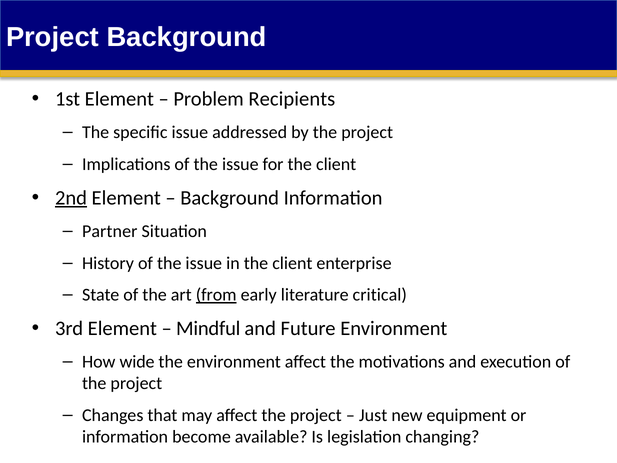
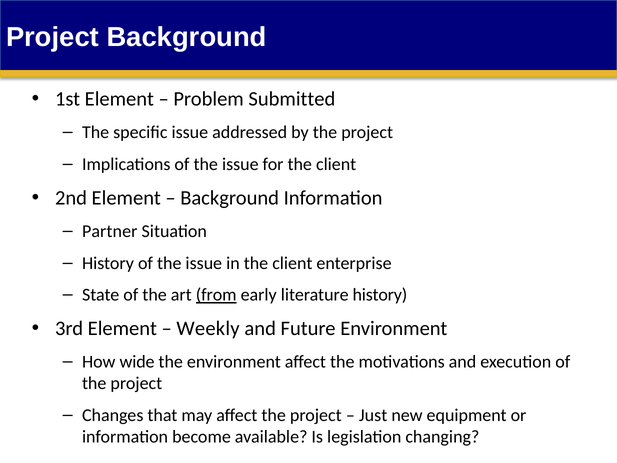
Recipients: Recipients -> Submitted
2nd underline: present -> none
literature critical: critical -> history
Mindful: Mindful -> Weekly
